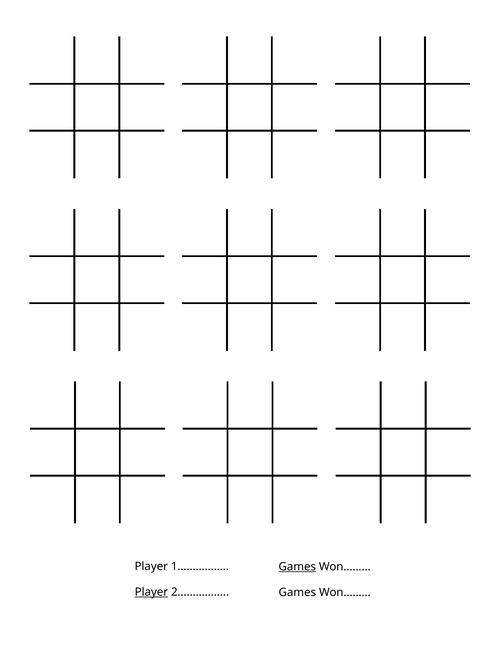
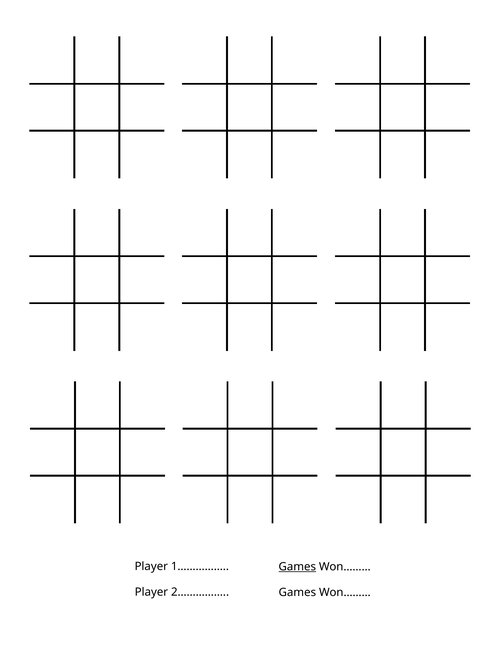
Player at (151, 592) underline: present -> none
